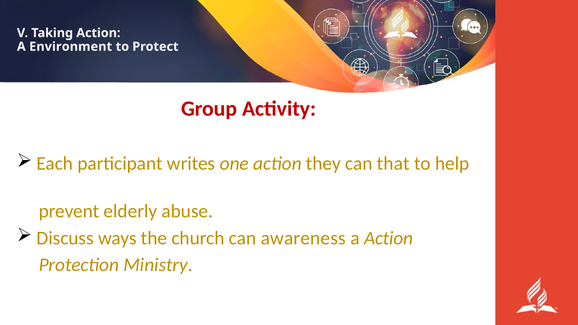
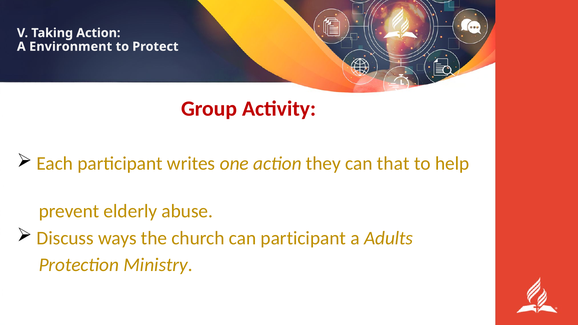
can awareness: awareness -> participant
a Action: Action -> Adults
